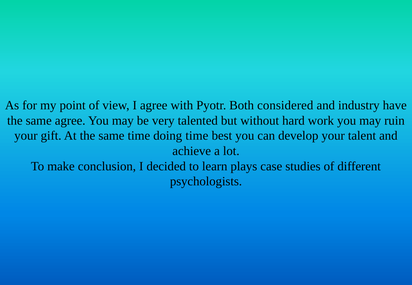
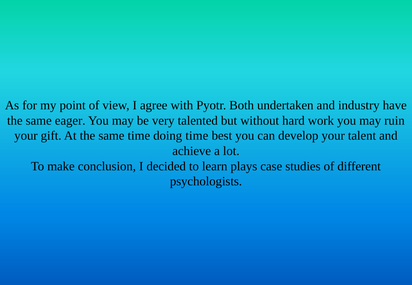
considered: considered -> undertaken
same agree: agree -> eager
